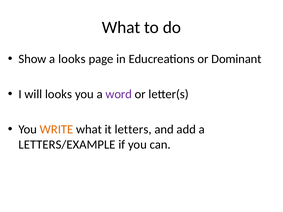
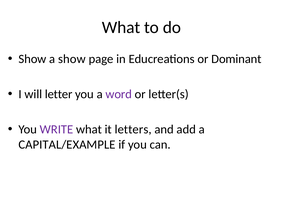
a looks: looks -> show
will looks: looks -> letter
WRITE colour: orange -> purple
LETTERS/EXAMPLE: LETTERS/EXAMPLE -> CAPITAL/EXAMPLE
